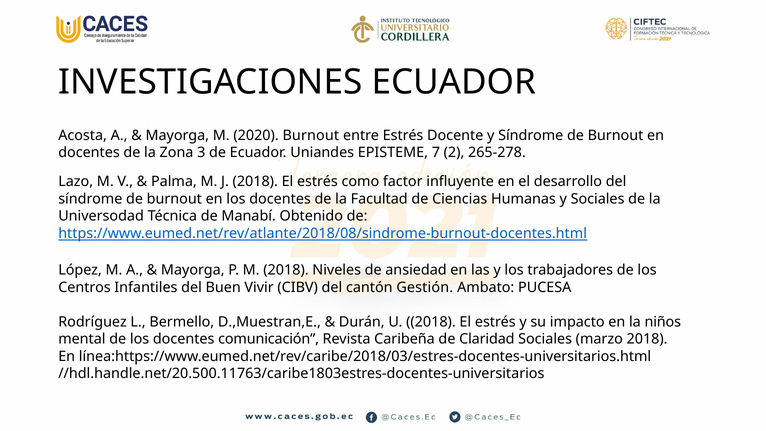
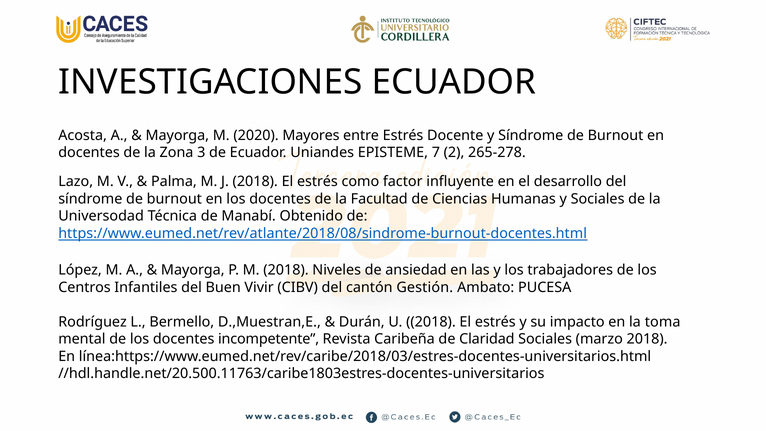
2020 Burnout: Burnout -> Mayores
niños: niños -> toma
comunicación: comunicación -> incompetente
